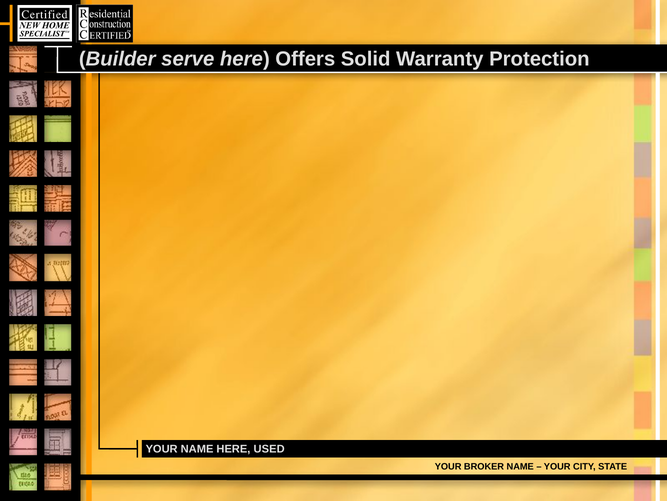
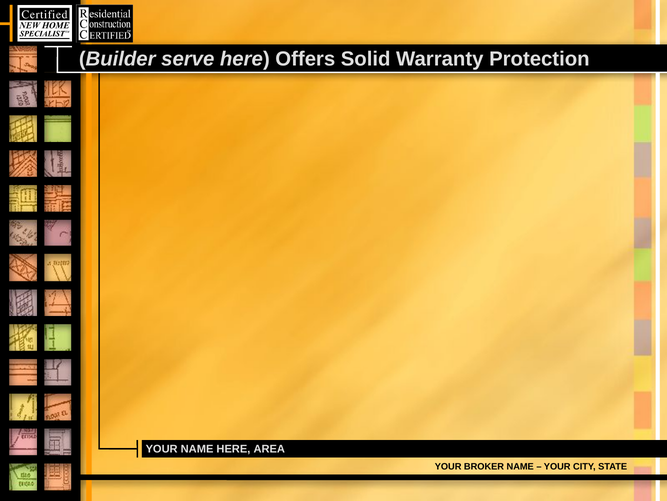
USED: USED -> AREA
